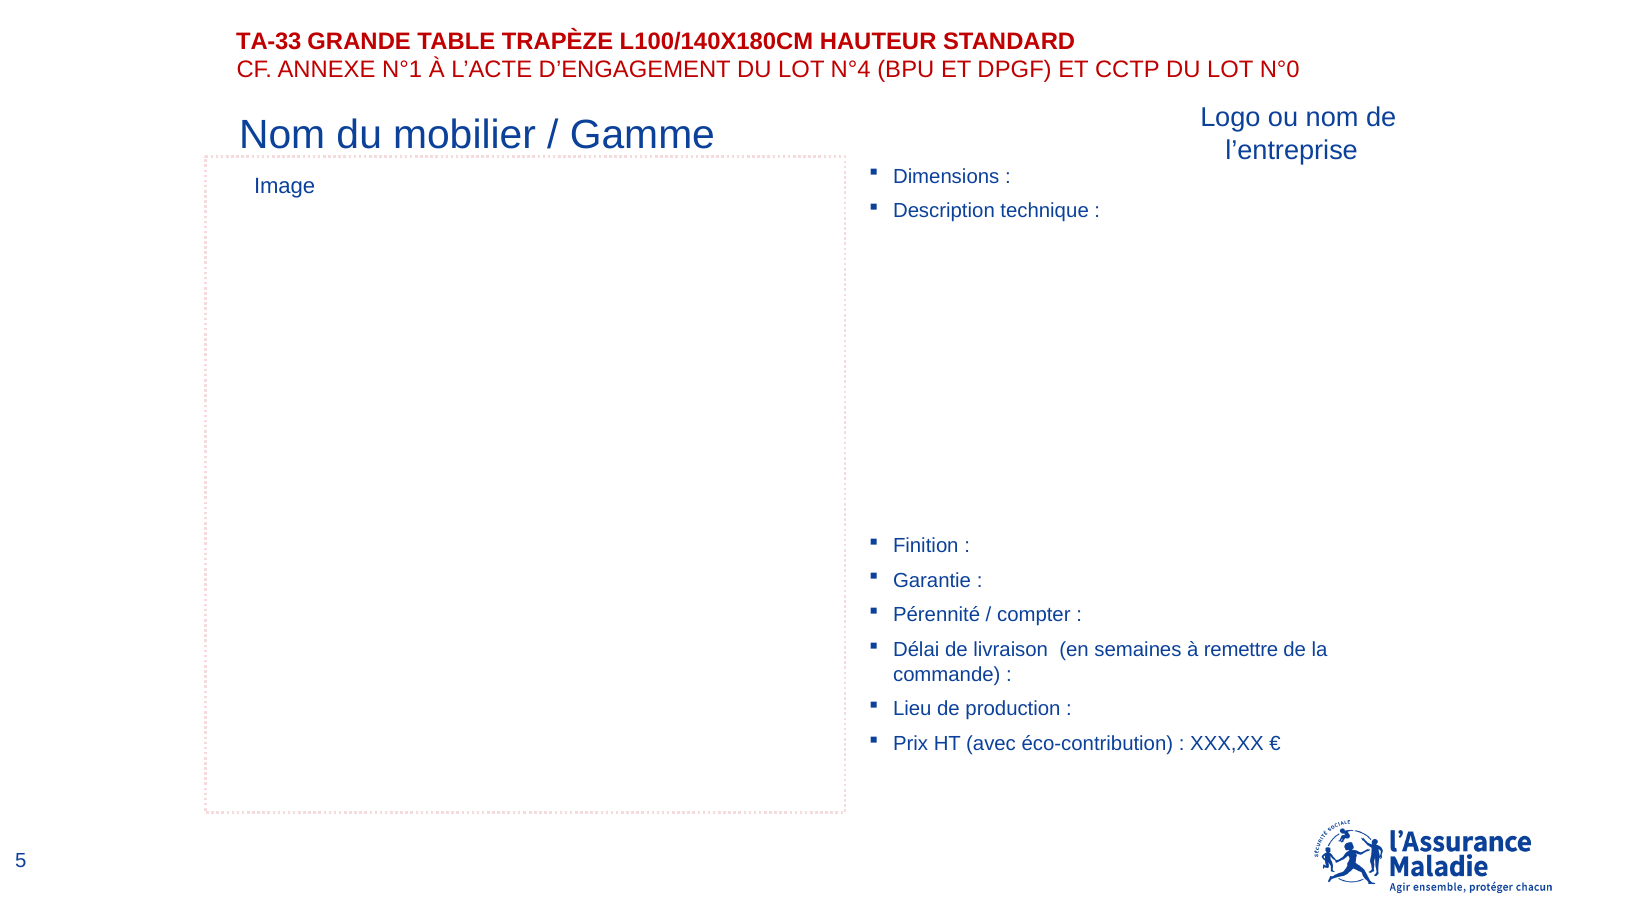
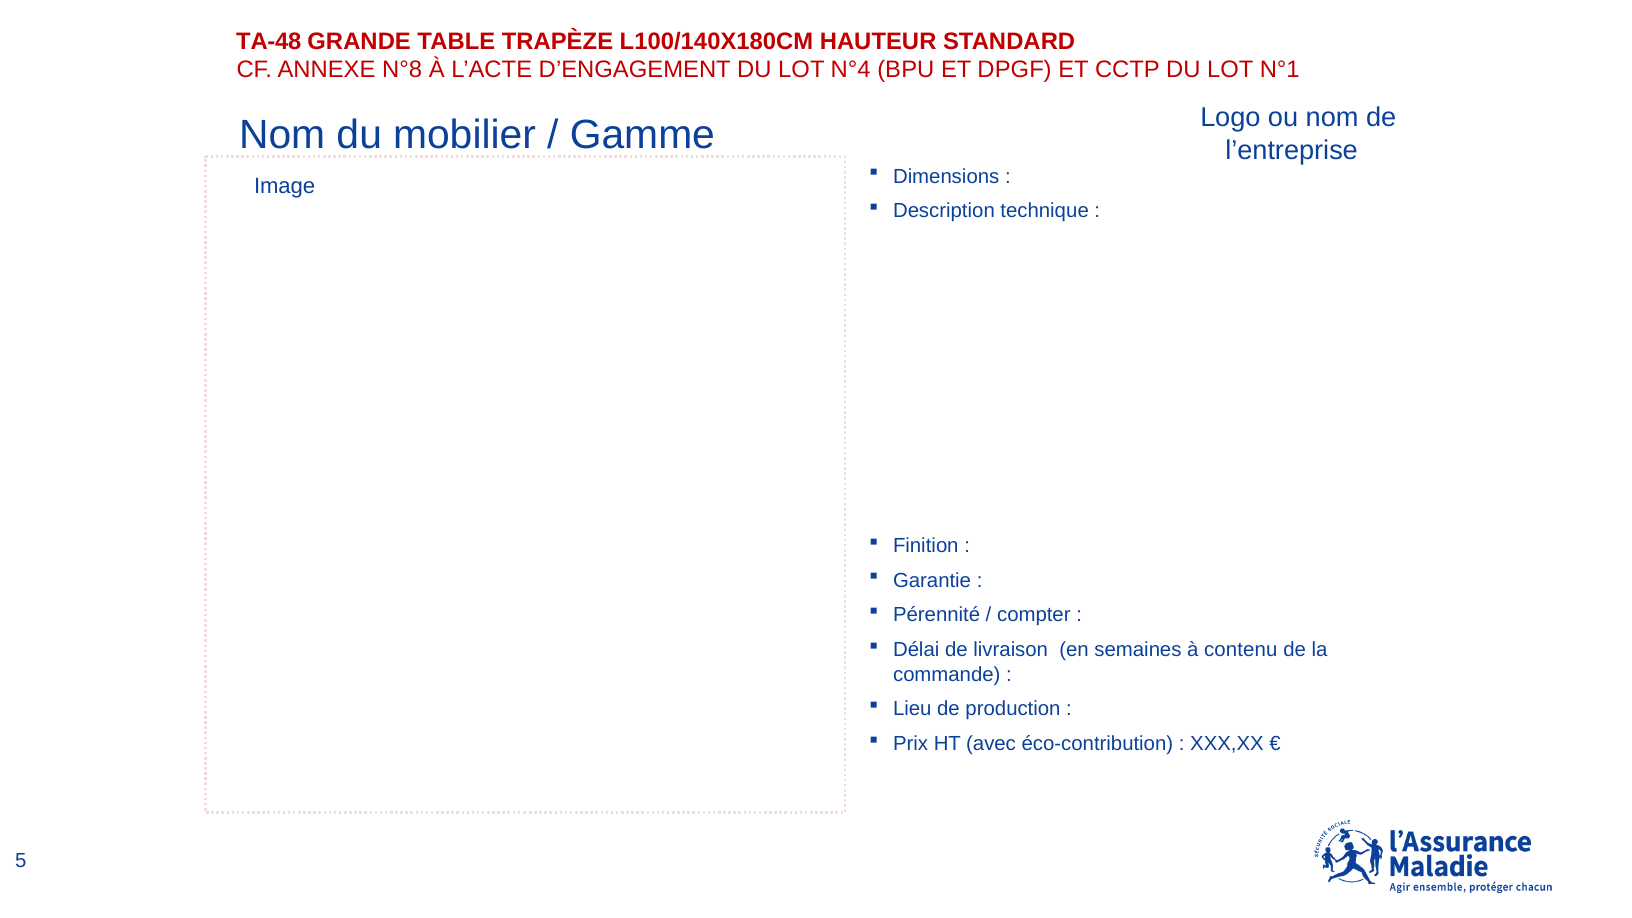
TA-33: TA-33 -> TA-48
N°1: N°1 -> N°8
N°0: N°0 -> N°1
remettre: remettre -> contenu
